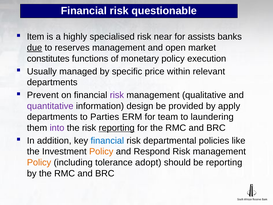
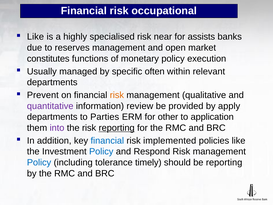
questionable: questionable -> occupational
Item at (36, 37): Item -> Like
due underline: present -> none
price: price -> often
risk at (117, 95) colour: purple -> orange
design: design -> review
team: team -> other
laundering: laundering -> application
departmental: departmental -> implemented
Policy at (101, 151) colour: orange -> blue
Policy at (39, 162) colour: orange -> blue
adopt: adopt -> timely
